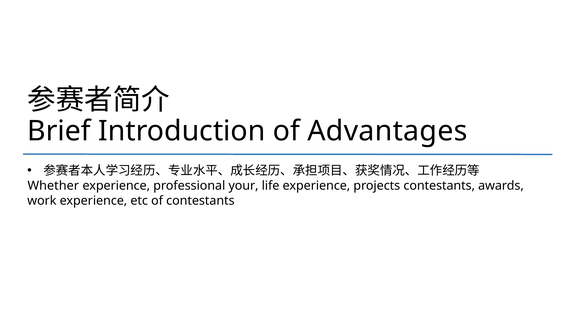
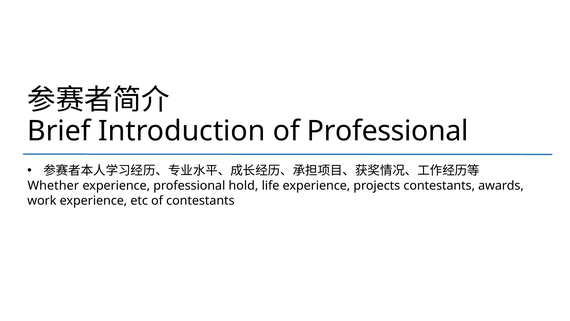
of Advantages: Advantages -> Professional
your: your -> hold
